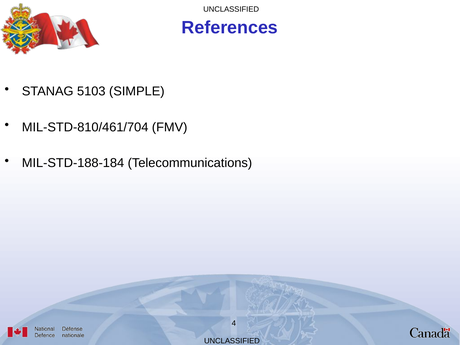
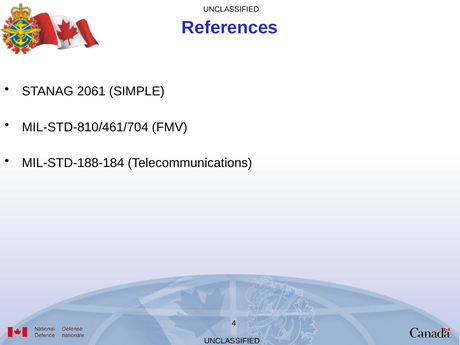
5103: 5103 -> 2061
